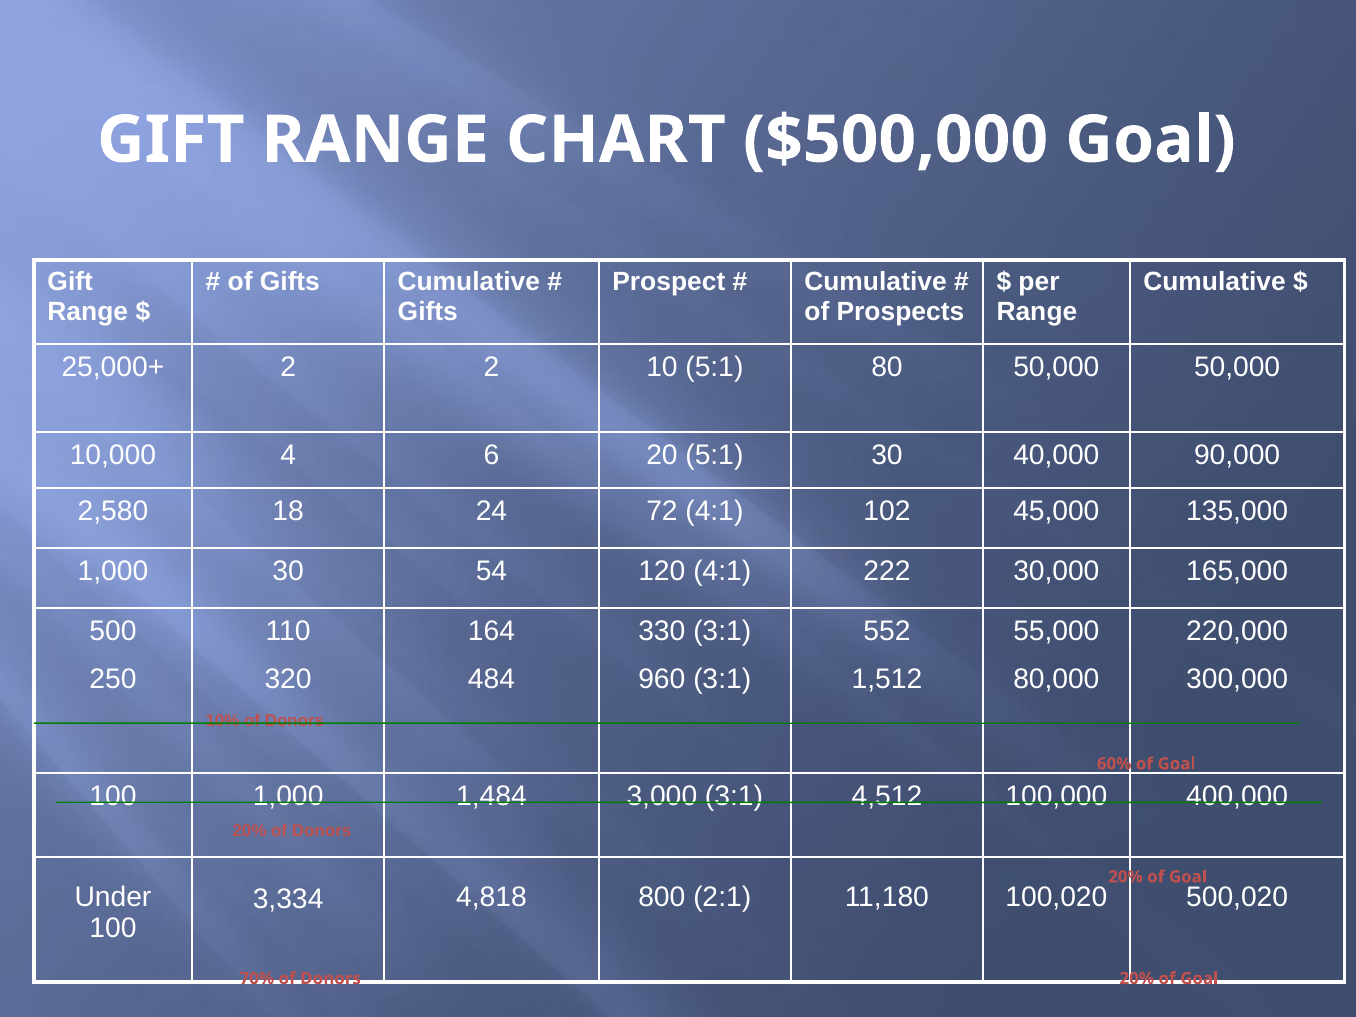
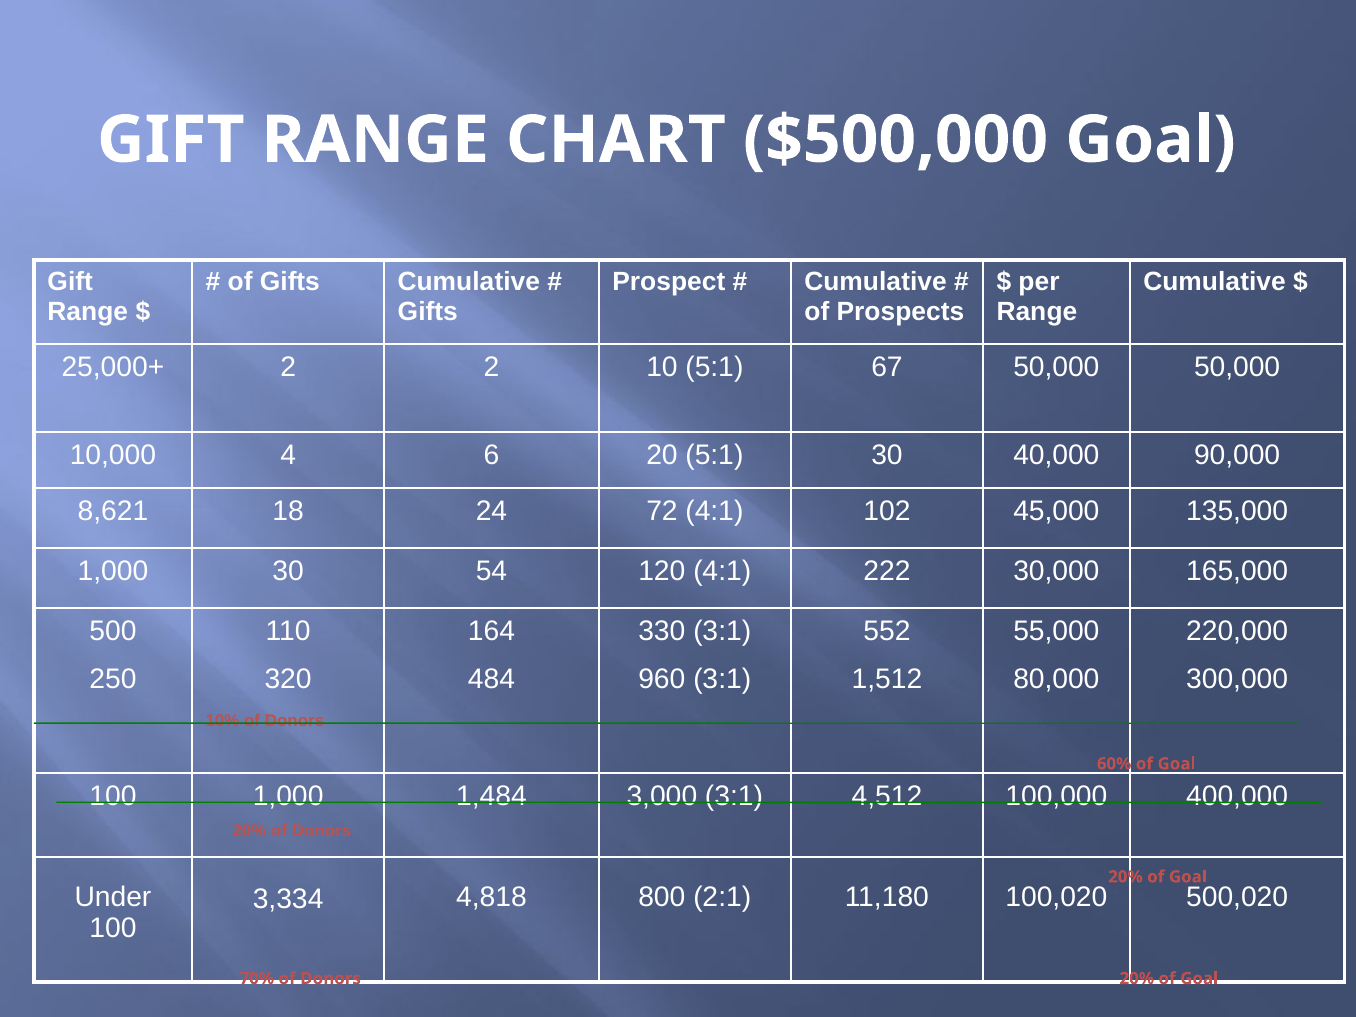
80: 80 -> 67
2,580: 2,580 -> 8,621
